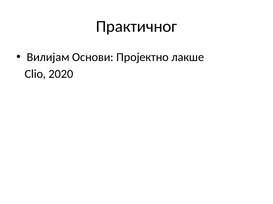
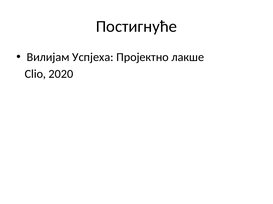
Практичног: Практичног -> Постигнуће
Основи: Основи -> Успјеха
